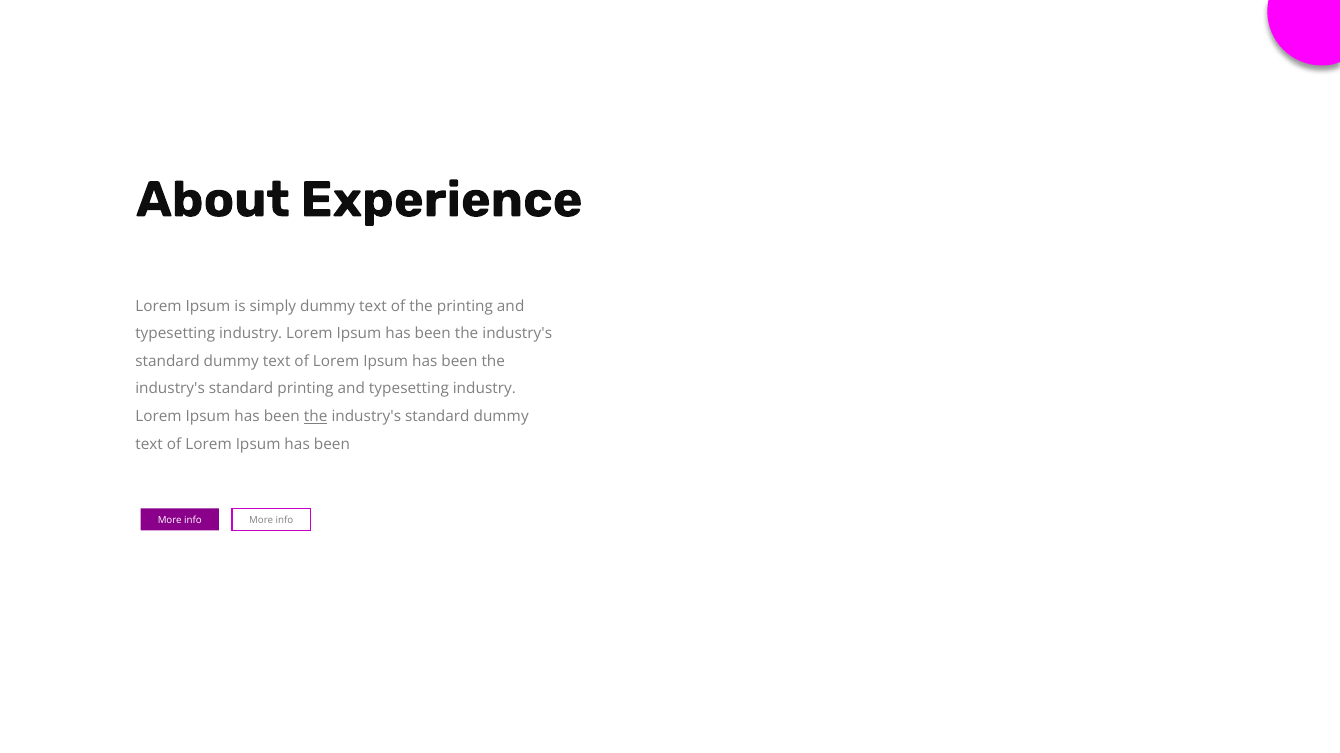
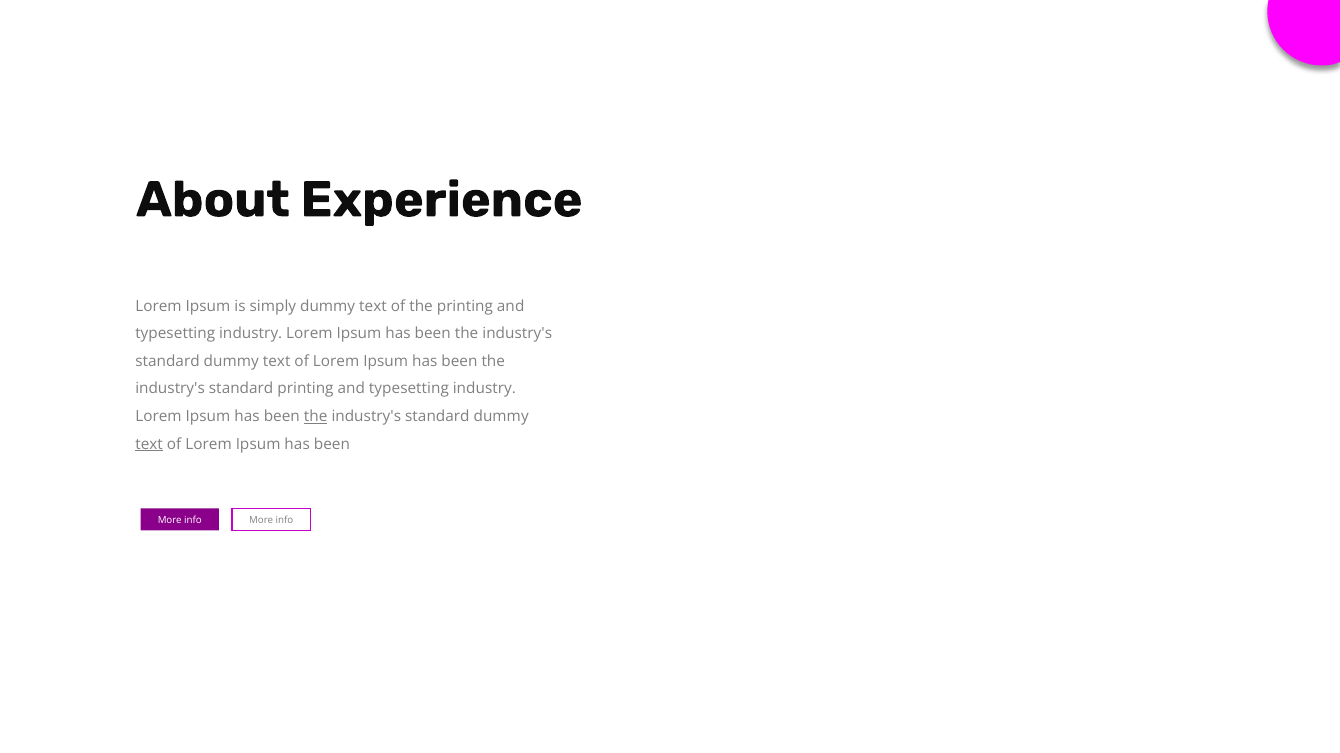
text at (149, 445) underline: none -> present
